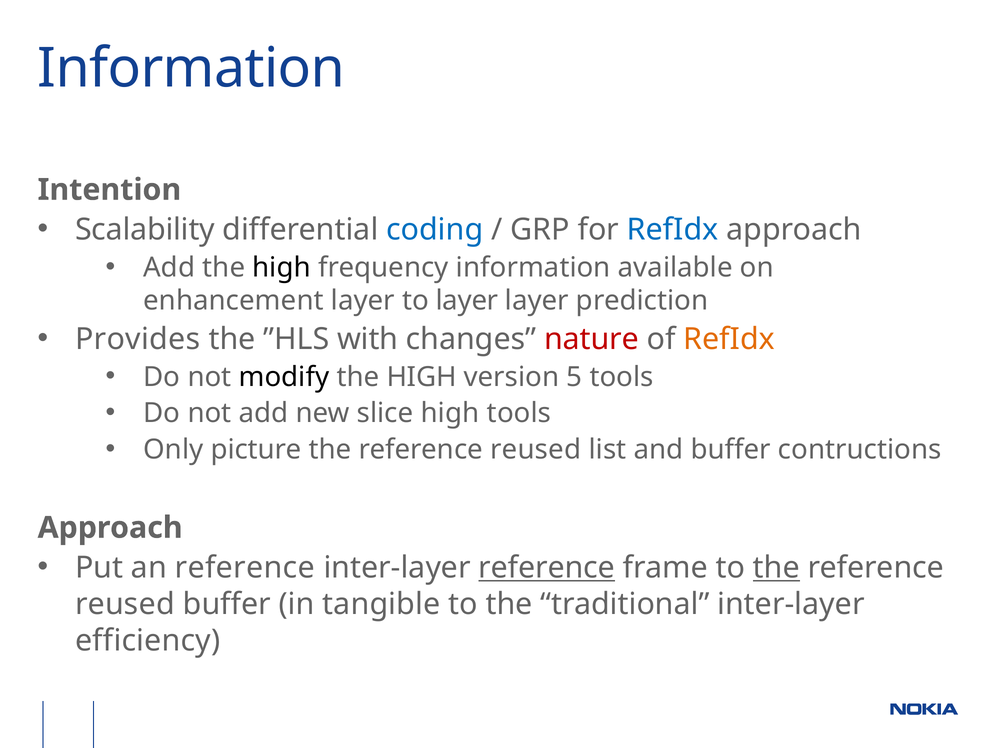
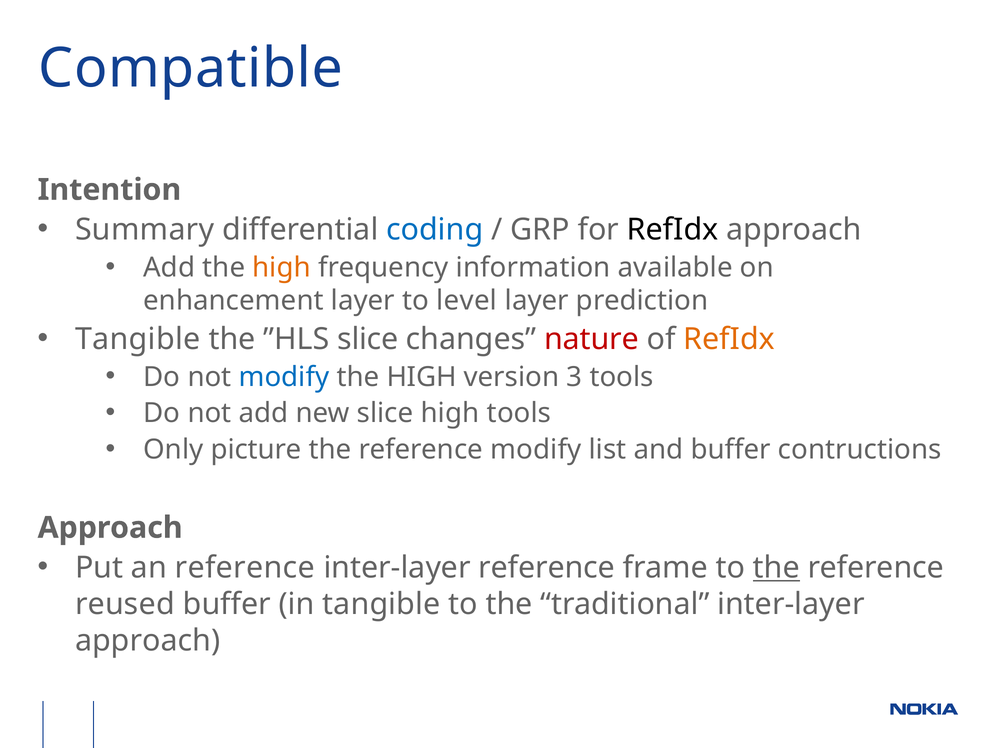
Information at (191, 69): Information -> Compatible
Scalability: Scalability -> Summary
RefIdx at (673, 230) colour: blue -> black
high at (282, 267) colour: black -> orange
to layer: layer -> level
Provides at (138, 339): Provides -> Tangible
”HLS with: with -> slice
modify at (284, 377) colour: black -> blue
5: 5 -> 3
reused at (536, 449): reused -> modify
reference at (547, 567) underline: present -> none
efficiency at (148, 640): efficiency -> approach
